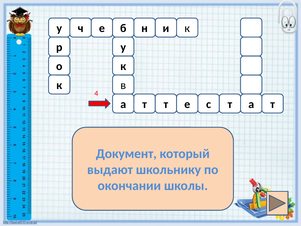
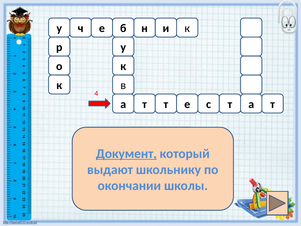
Документ underline: none -> present
